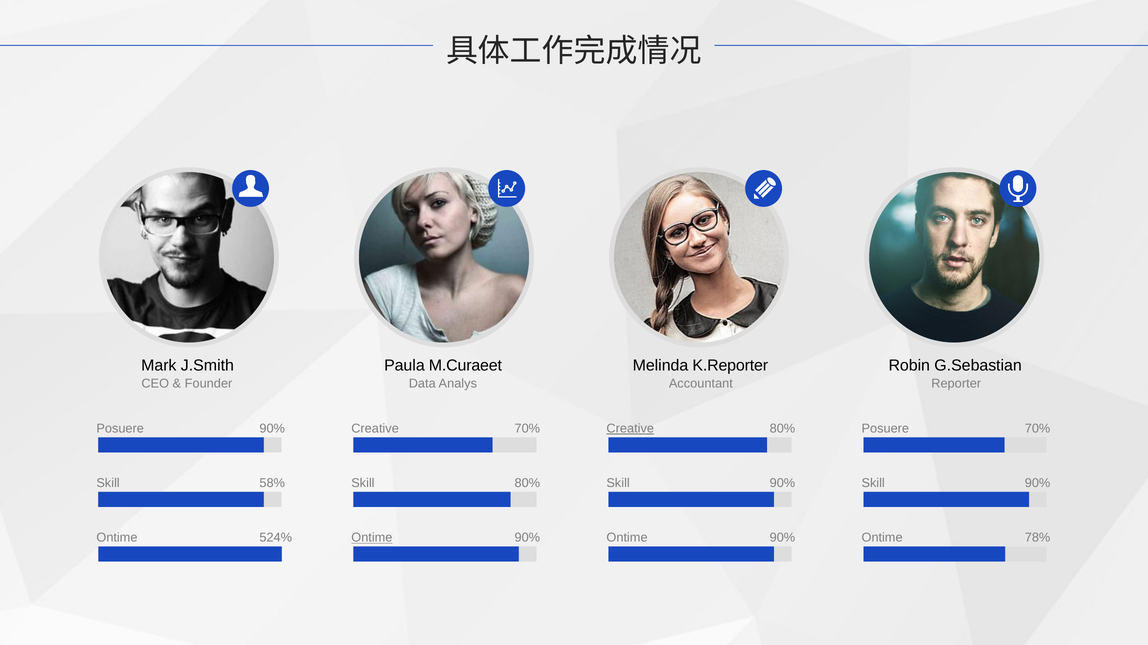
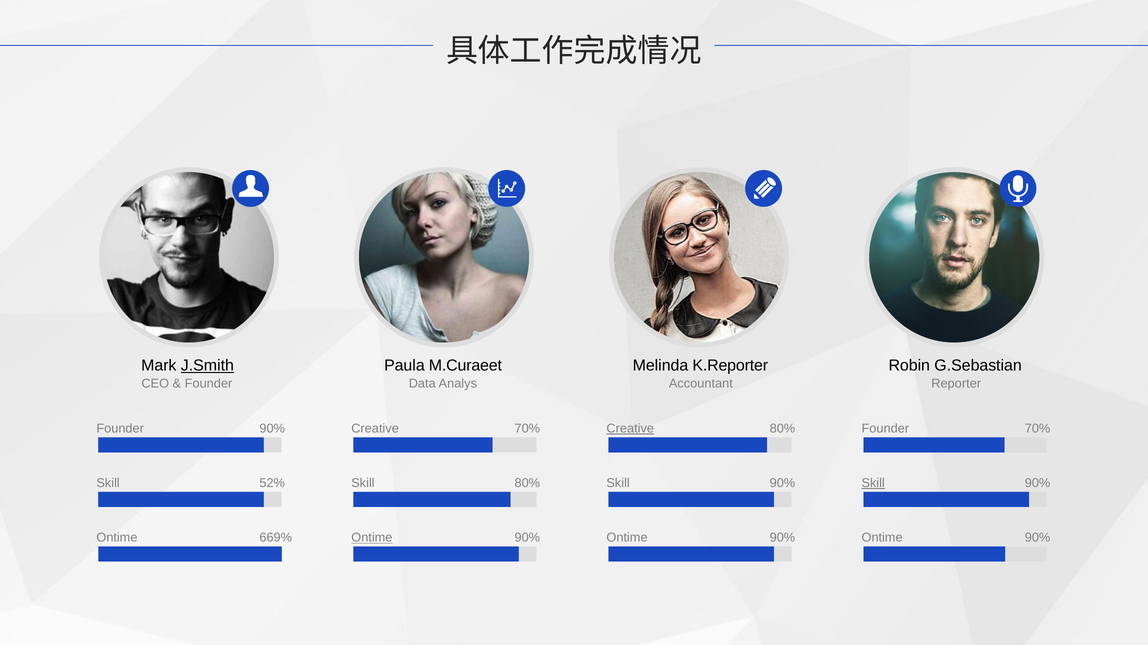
J.Smith underline: none -> present
Posuere at (120, 429): Posuere -> Founder
Posuere at (885, 429): Posuere -> Founder
58%: 58% -> 52%
Skill at (873, 483) underline: none -> present
524%: 524% -> 669%
78% at (1038, 538): 78% -> 90%
